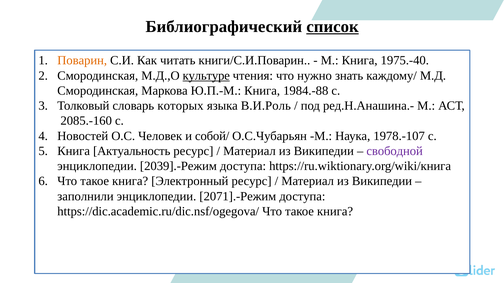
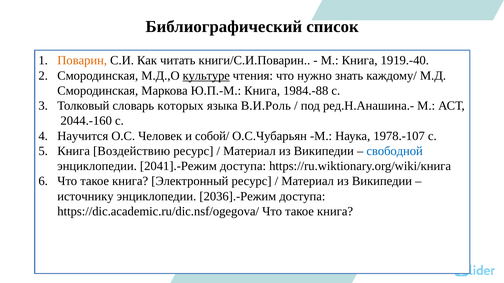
список underline: present -> none
1975.-40: 1975.-40 -> 1919.-40
2085.-160: 2085.-160 -> 2044.-160
Новостей: Новостей -> Научится
Актуальность: Актуальность -> Воздействию
свободной colour: purple -> blue
2039].-Режим: 2039].-Режим -> 2041].-Режим
заполнили: заполнили -> источнику
2071].-Режим: 2071].-Режим -> 2036].-Режим
